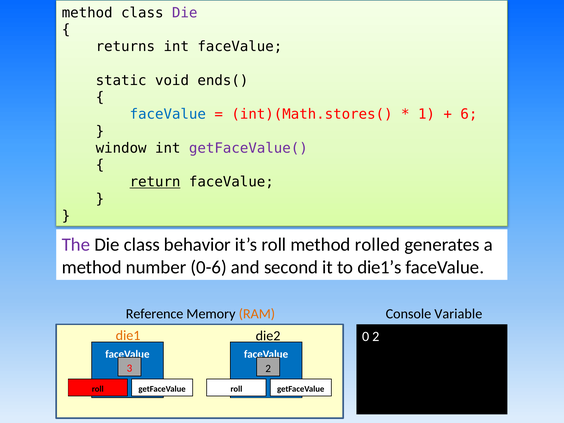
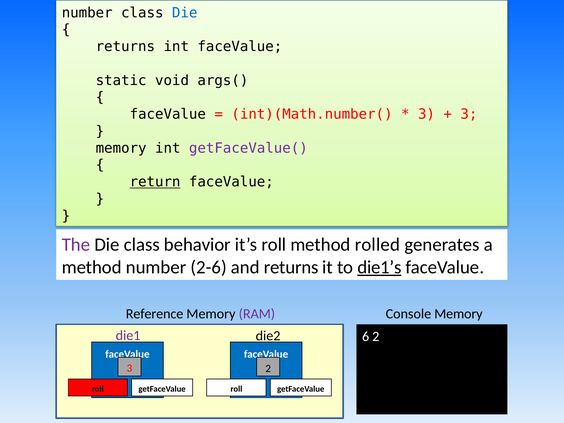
method at (87, 13): method -> number
Die at (185, 13) colour: purple -> blue
ends(: ends( -> args(
faceValue at (168, 114) colour: blue -> black
int)(Math.stores(: int)(Math.stores( -> int)(Math.number(
1 at (426, 114): 1 -> 3
6 at (469, 114): 6 -> 3
window at (121, 148): window -> memory
0-6: 0-6 -> 2-6
and second: second -> returns
die1’s underline: none -> present
RAM colour: orange -> purple
Console Variable: Variable -> Memory
die1 colour: orange -> purple
0: 0 -> 6
